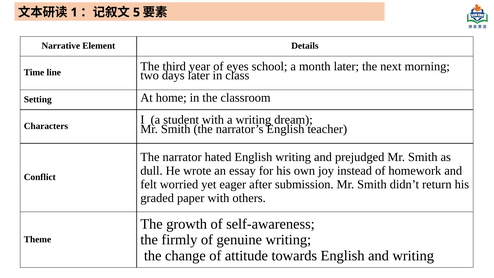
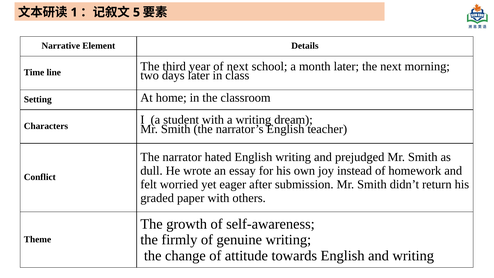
of eyes: eyes -> next
